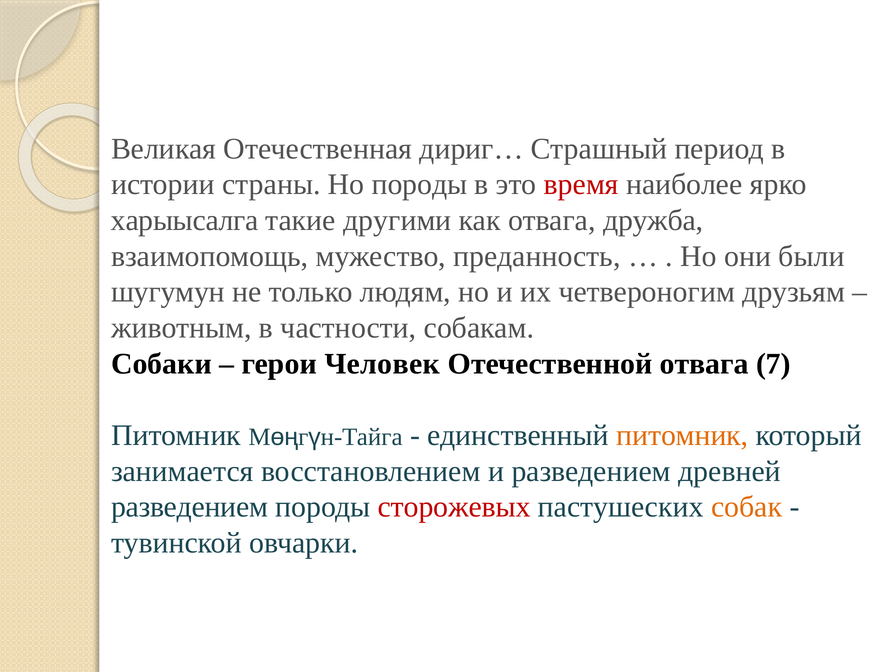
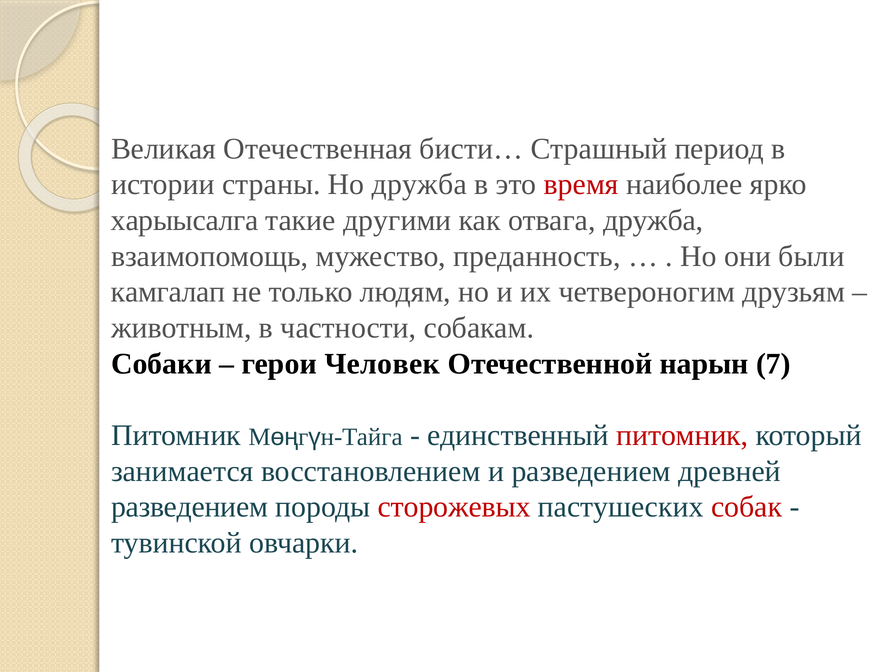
дириг…: дириг… -> бисти…
Но породы: породы -> дружба
шугумун: шугумун -> камгалап
Отечественной отвага: отвага -> нарын
питомник at (682, 435) colour: orange -> red
собак colour: orange -> red
